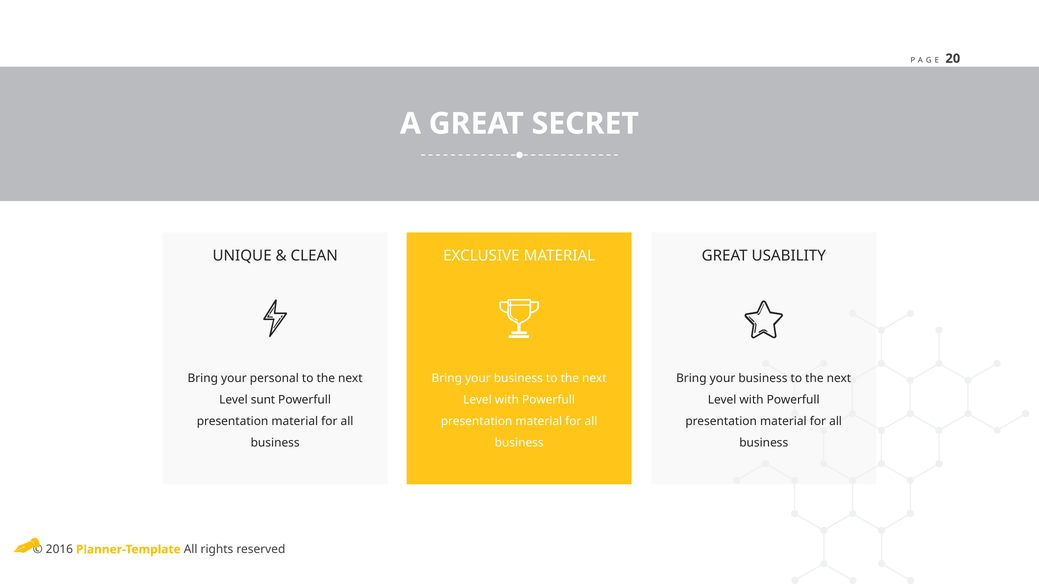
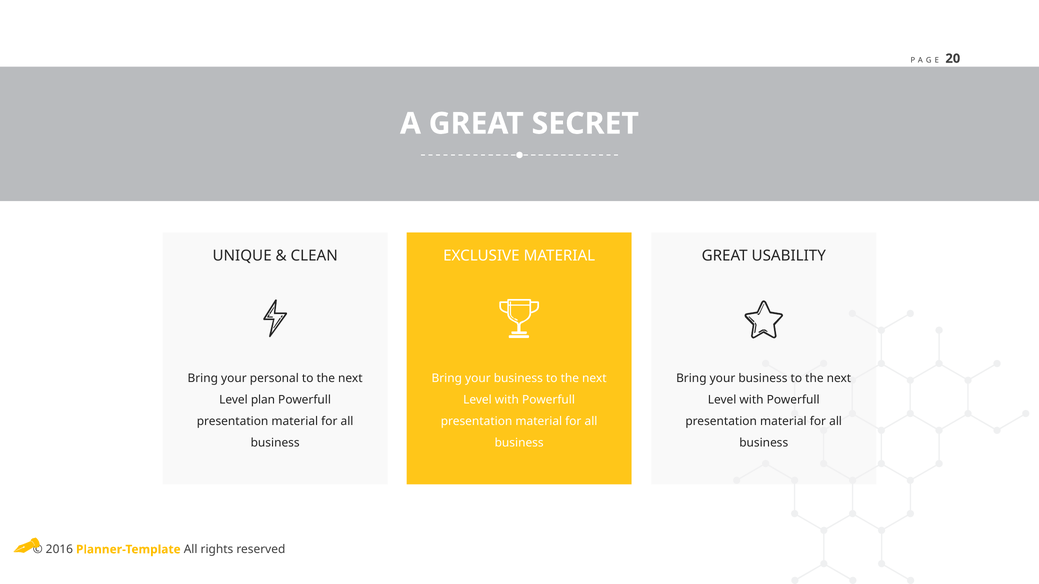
sunt: sunt -> plan
